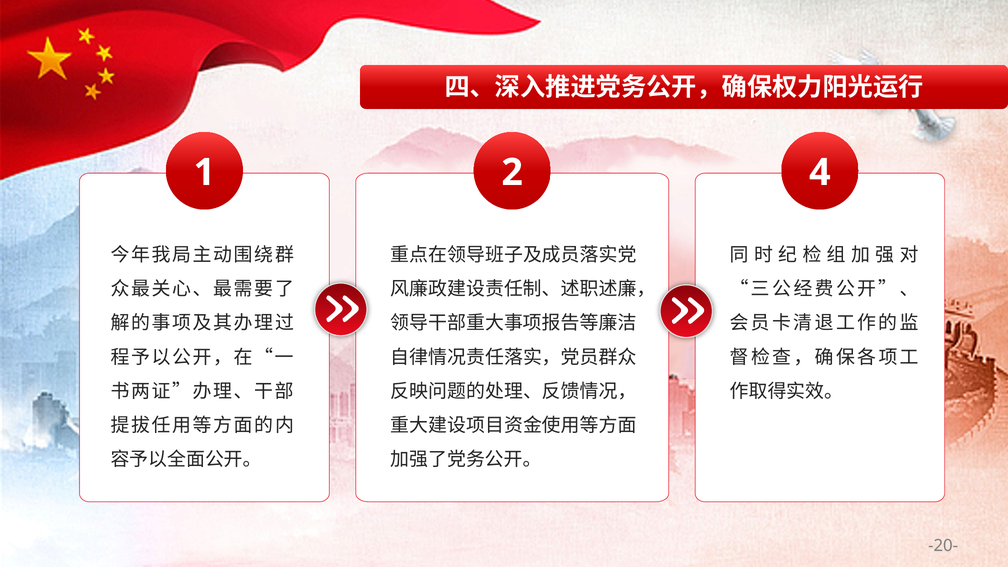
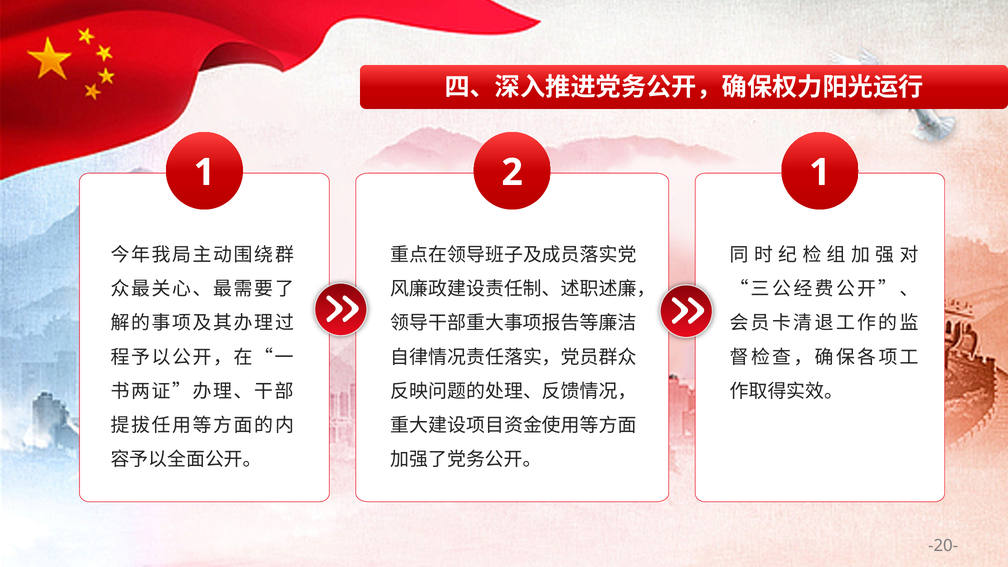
2 4: 4 -> 1
